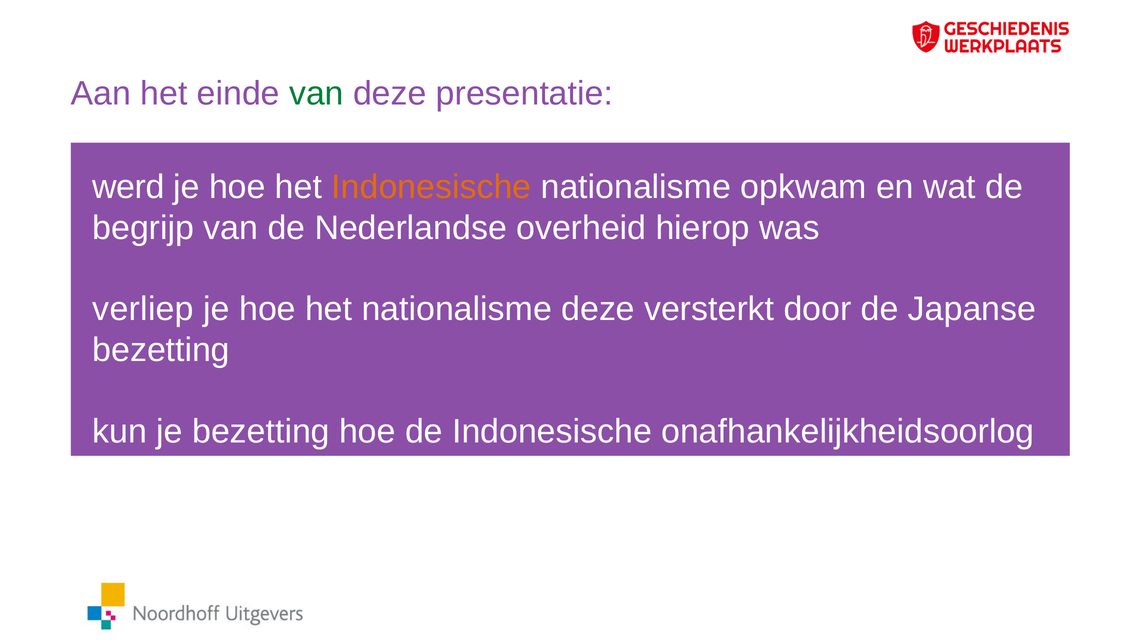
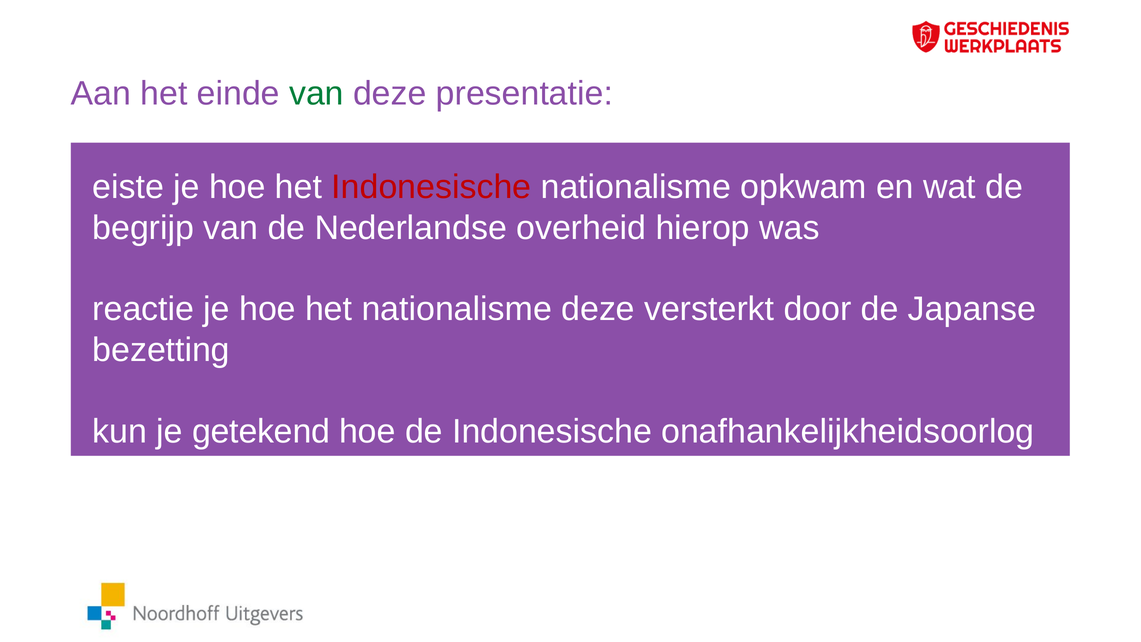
werd: werd -> eiste
Indonesische at (431, 187) colour: orange -> red
verliep at (143, 309): verliep -> reactie
je bezetting: bezetting -> getekend
